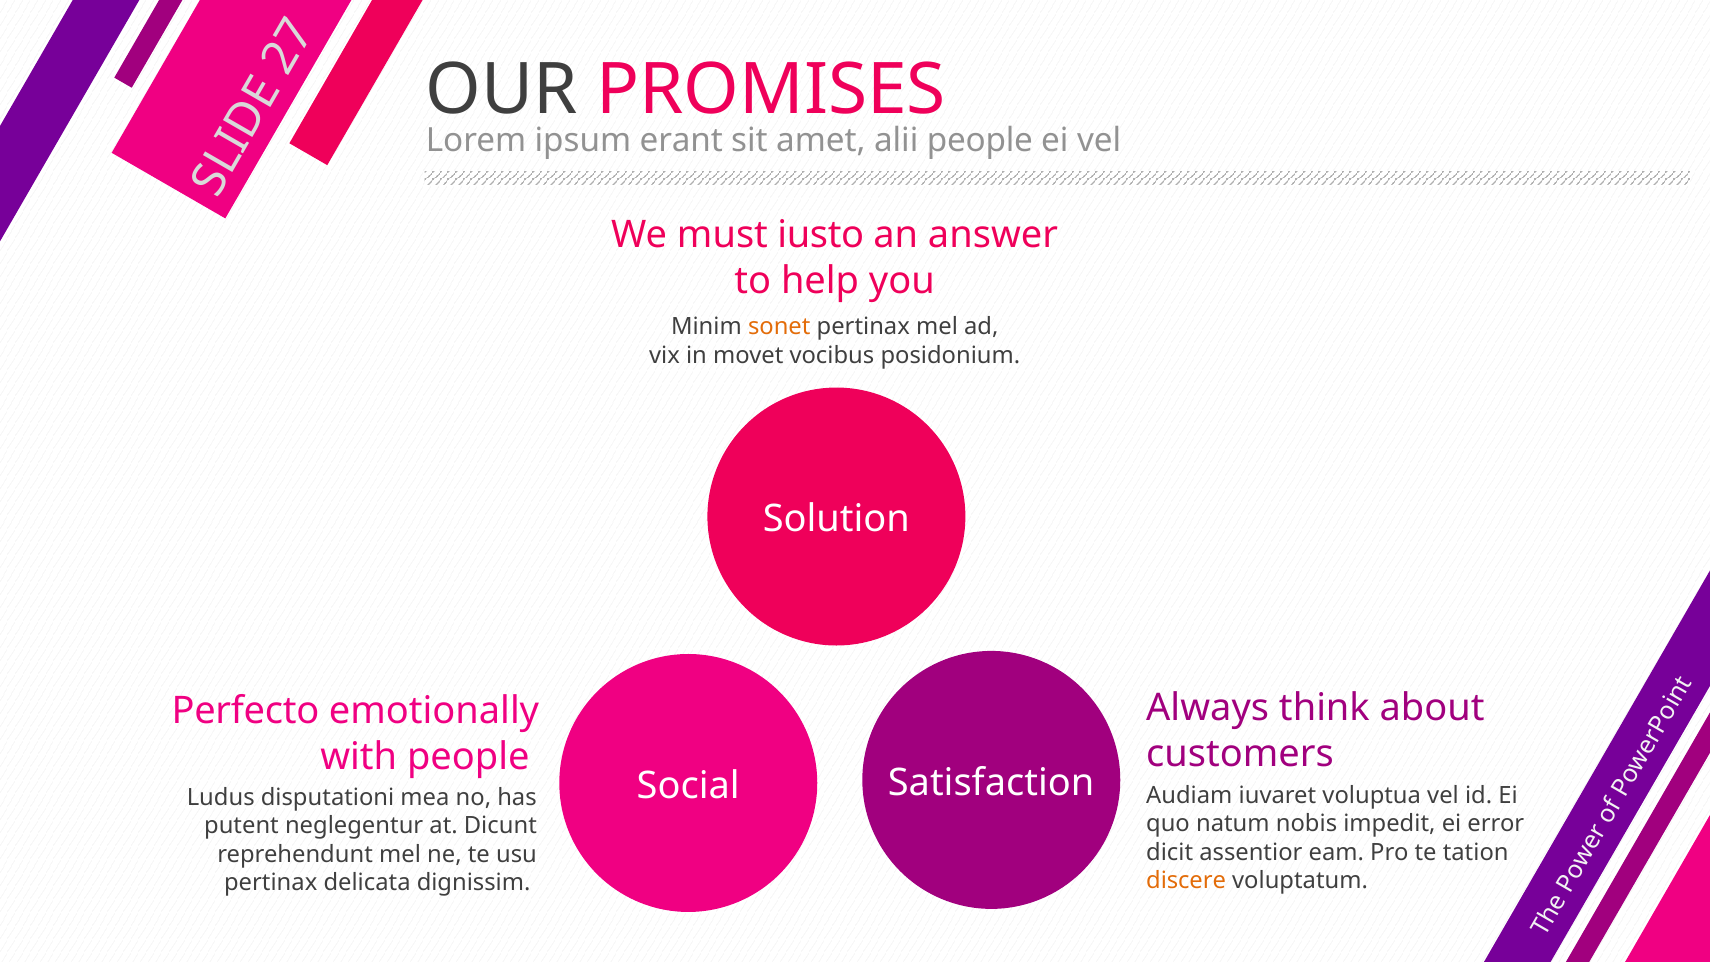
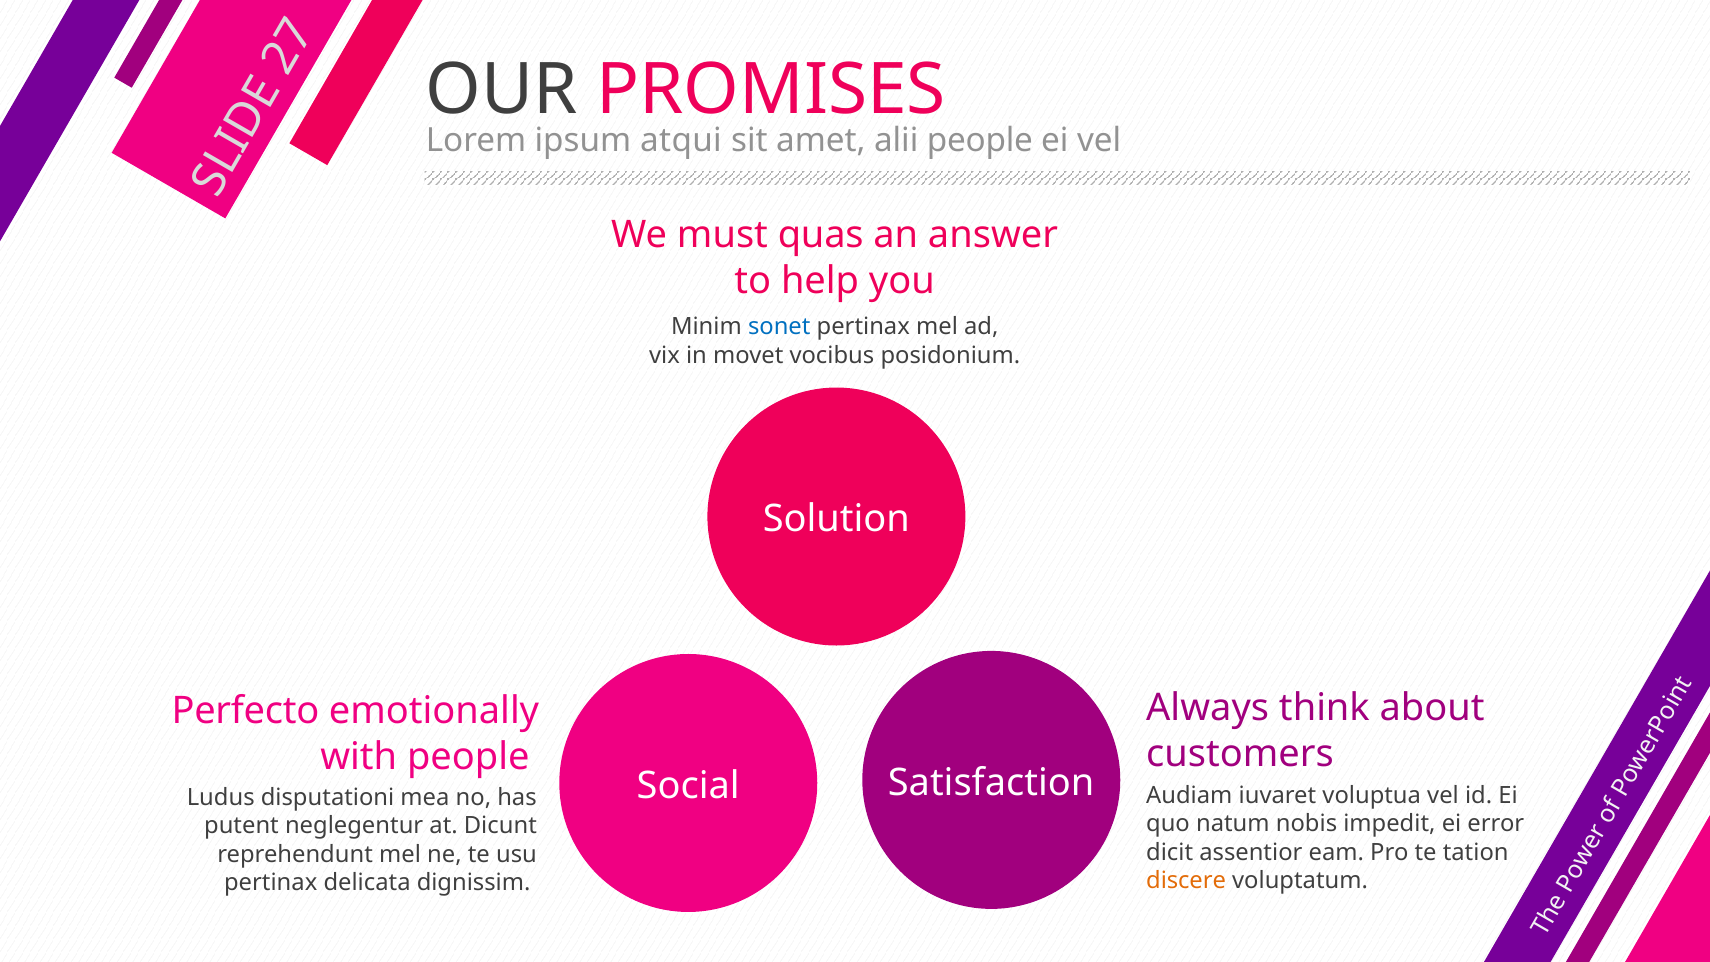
erant: erant -> atqui
iusto: iusto -> quas
sonet colour: orange -> blue
